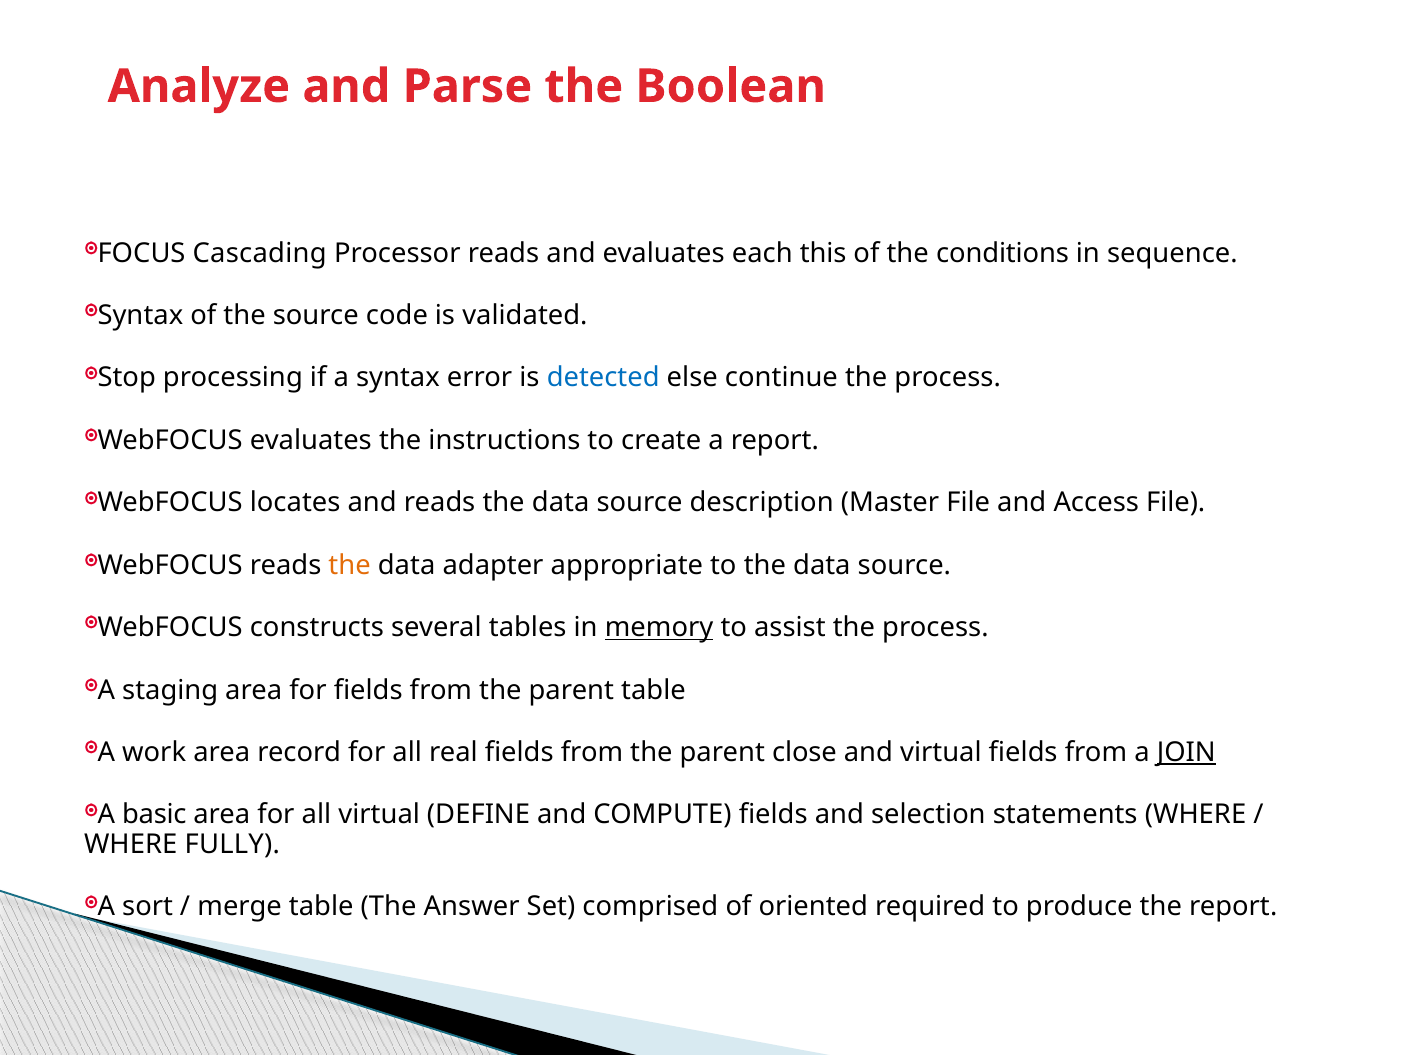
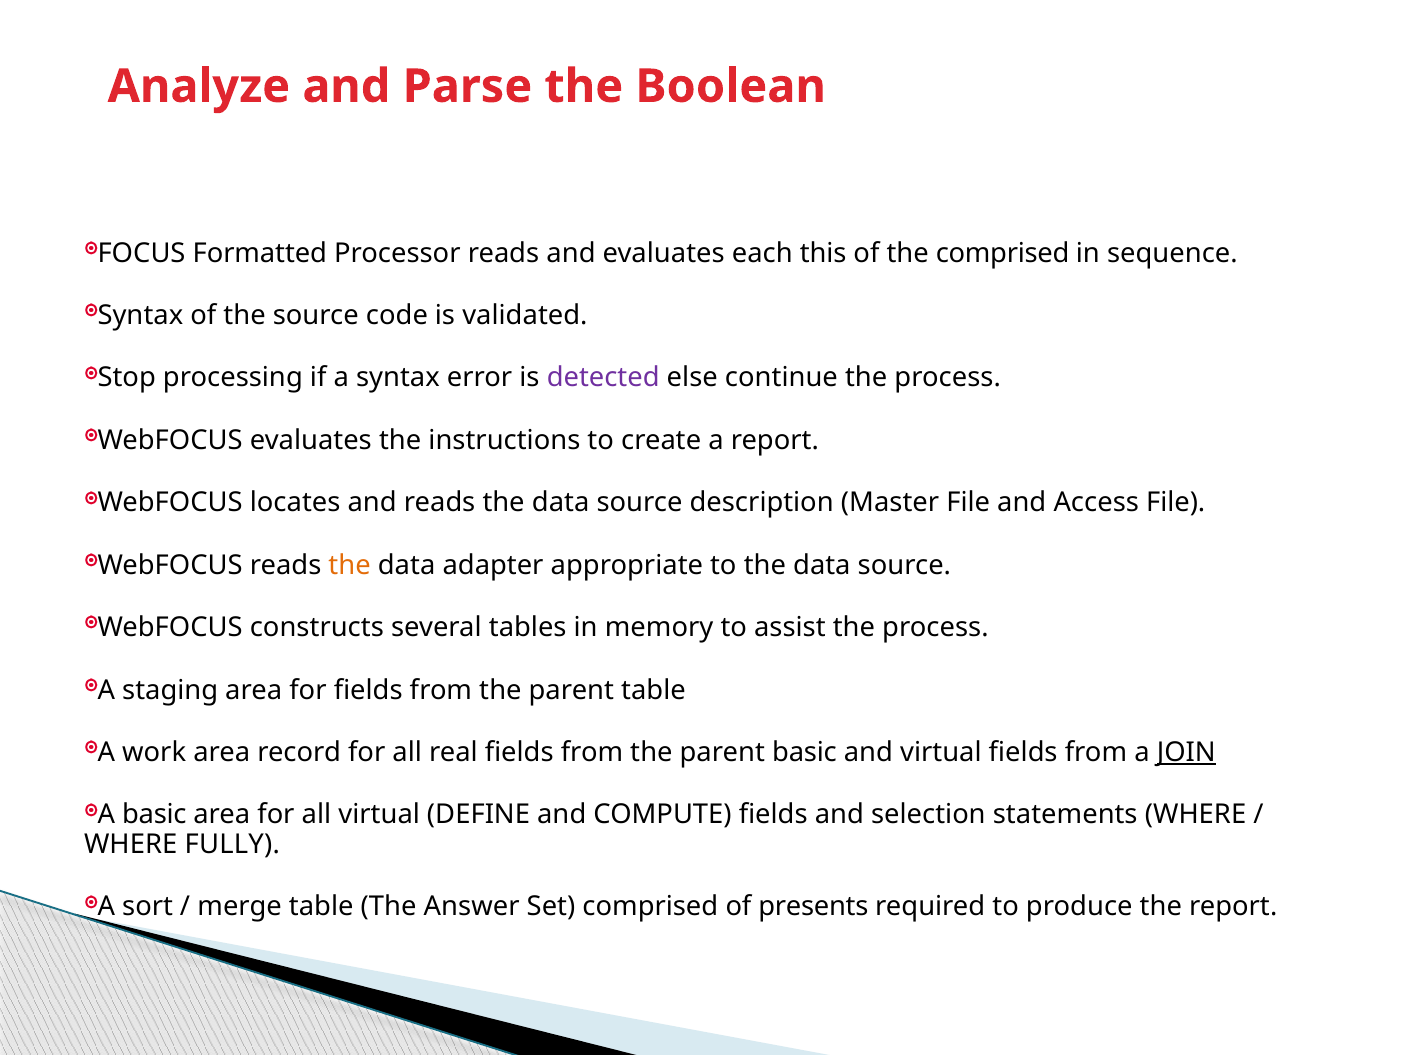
Cascading: Cascading -> Formatted
the conditions: conditions -> comprised
detected colour: blue -> purple
memory underline: present -> none
parent close: close -> basic
oriented: oriented -> presents
